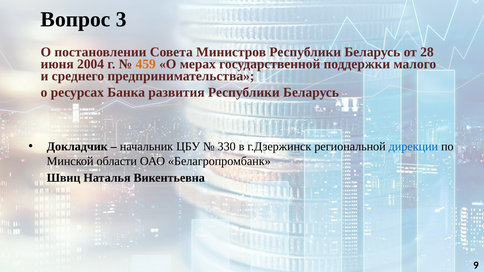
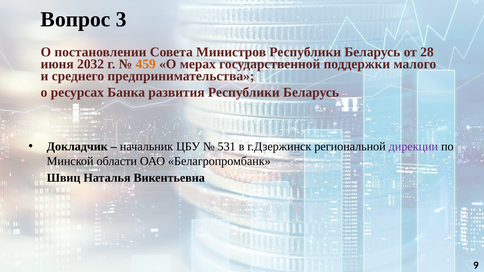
2004: 2004 -> 2032
330: 330 -> 531
дирекции colour: blue -> purple
